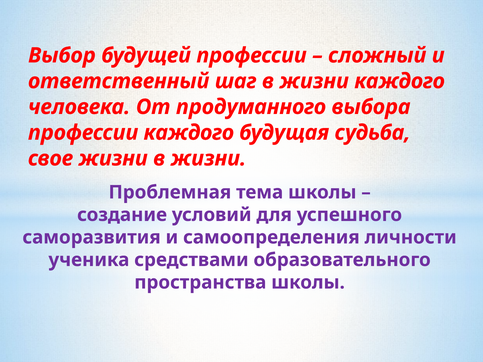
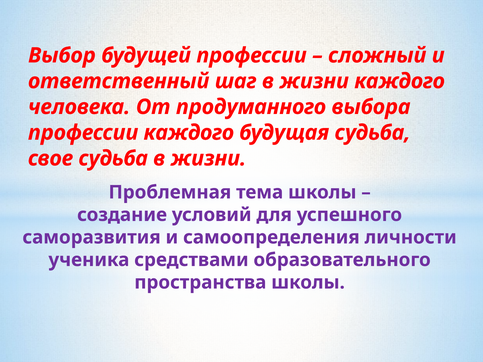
свое жизни: жизни -> судьба
